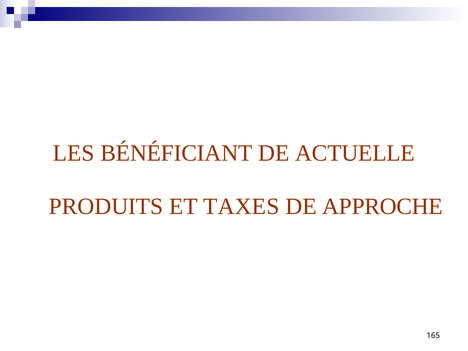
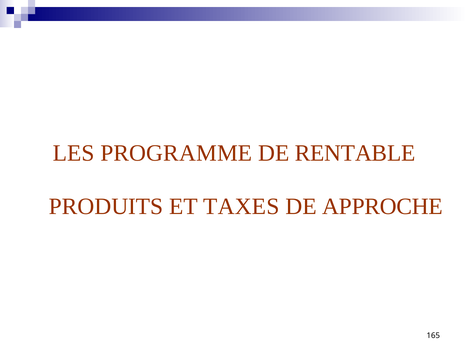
BÉNÉFICIANT: BÉNÉFICIANT -> PROGRAMME
ACTUELLE: ACTUELLE -> RENTABLE
